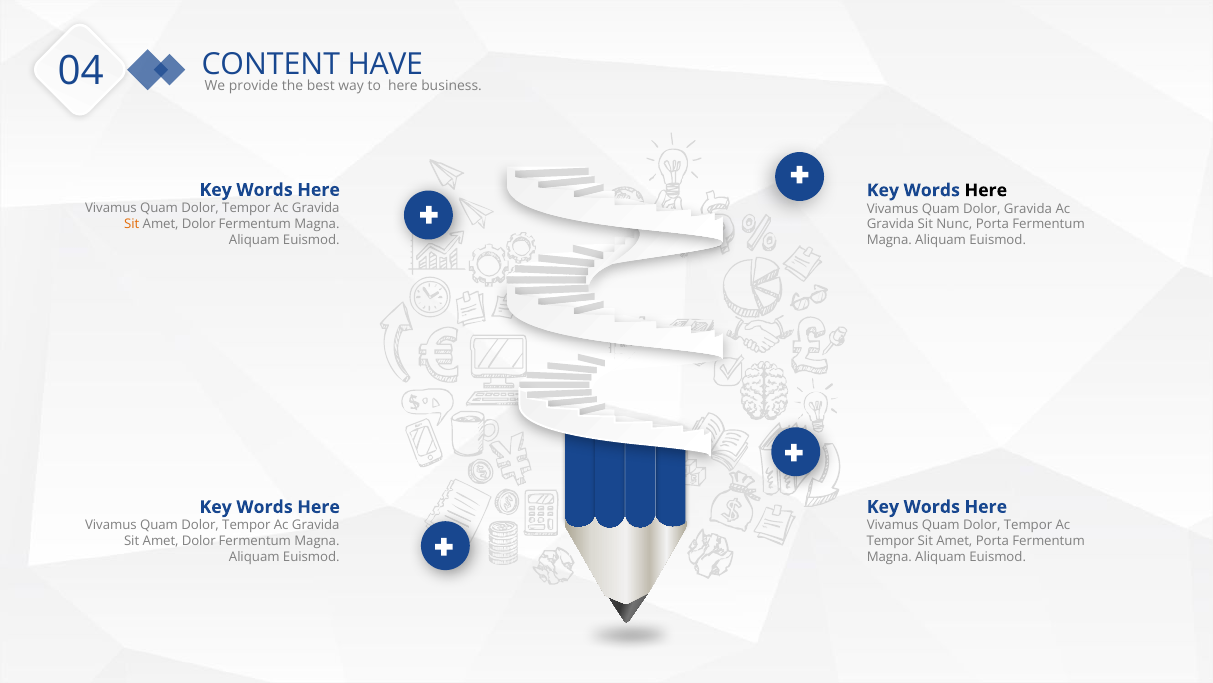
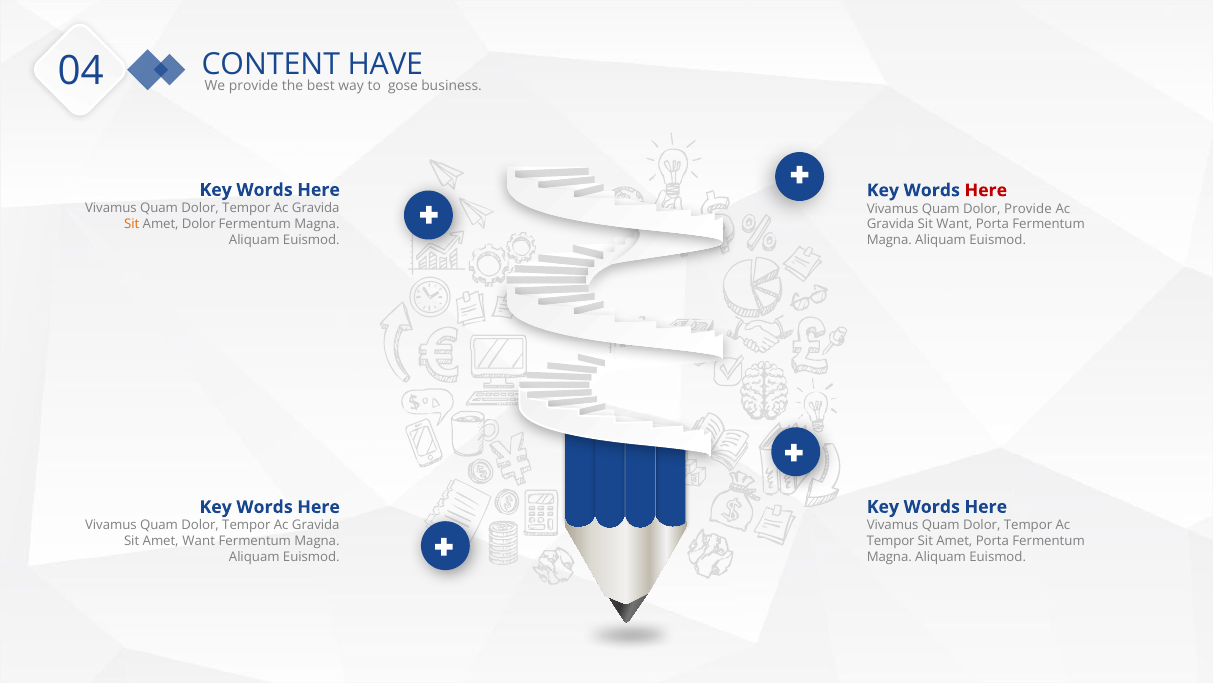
to here: here -> gose
Here at (986, 190) colour: black -> red
Dolor Gravida: Gravida -> Provide
Sit Nunc: Nunc -> Want
Dolor at (199, 541): Dolor -> Want
